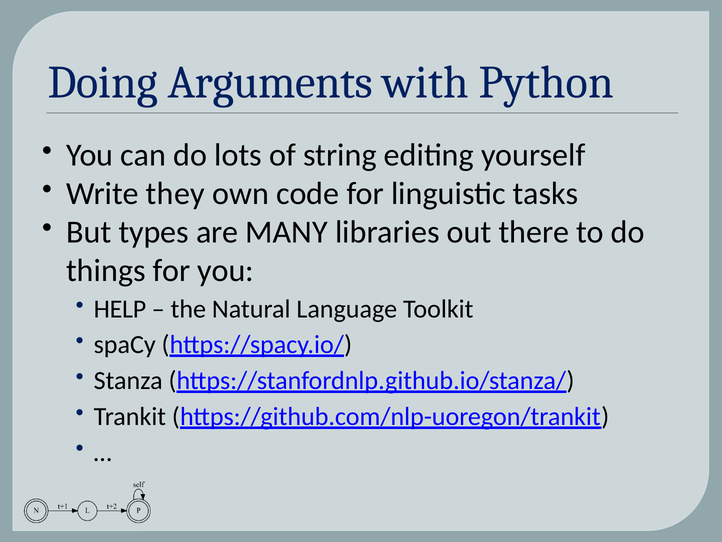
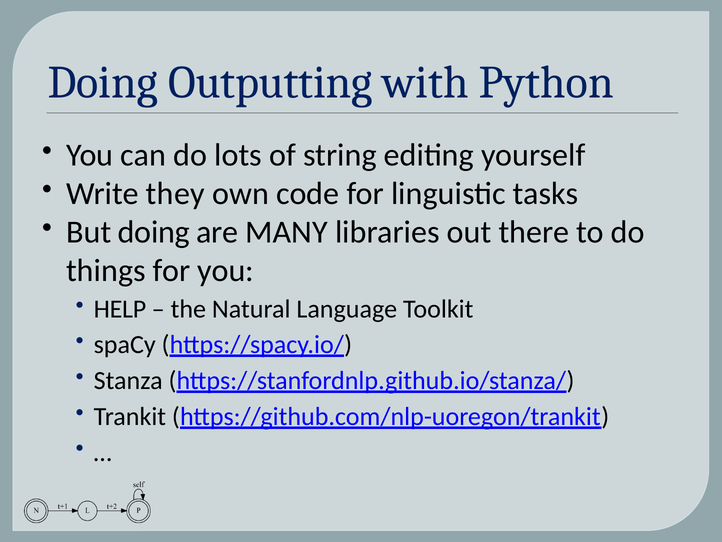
Arguments: Arguments -> Outputting
But types: types -> doing
